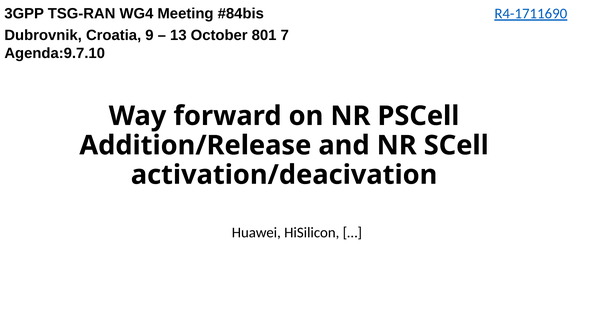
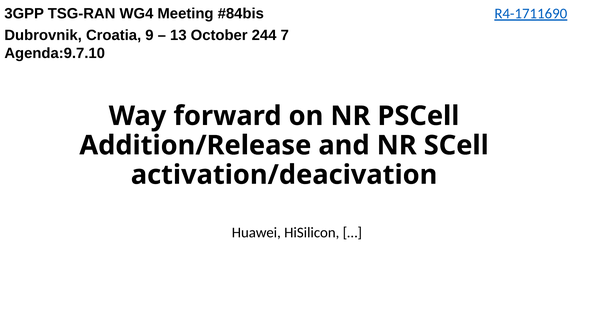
801: 801 -> 244
